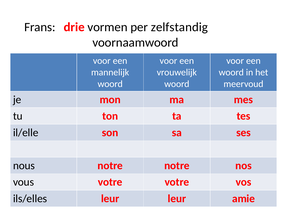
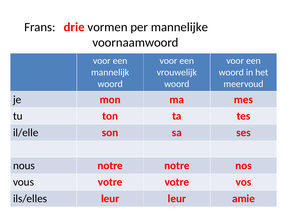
zelfstandig: zelfstandig -> mannelijke
